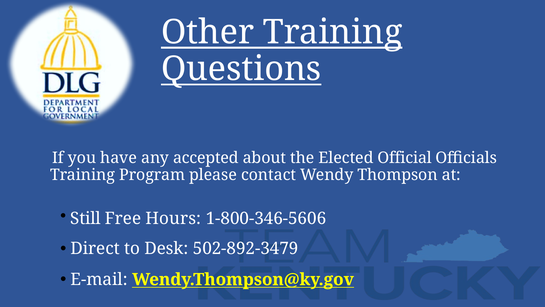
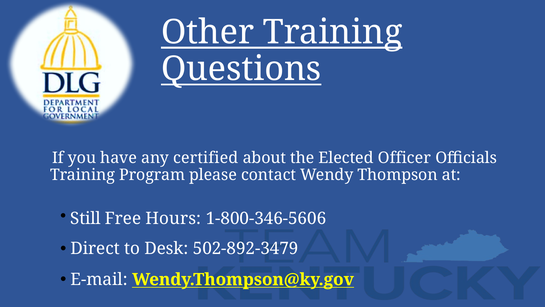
accepted: accepted -> certified
Official: Official -> Officer
